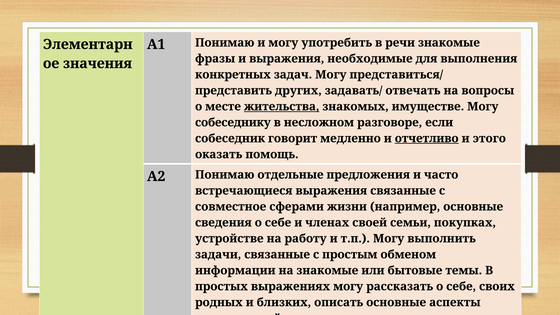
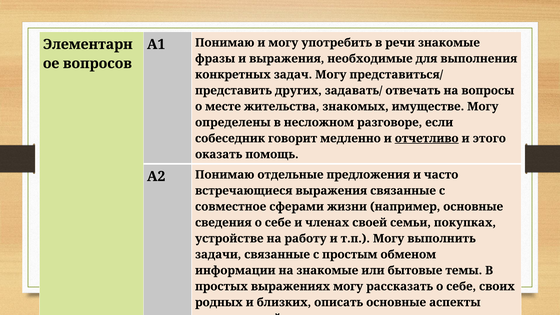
значения: значения -> вопросов
жительства underline: present -> none
собеседнику: собеседнику -> определены
